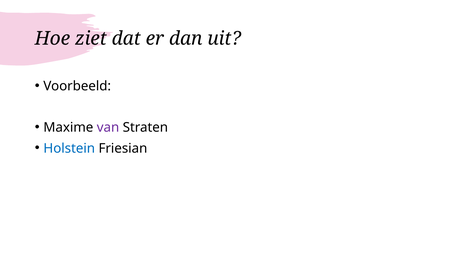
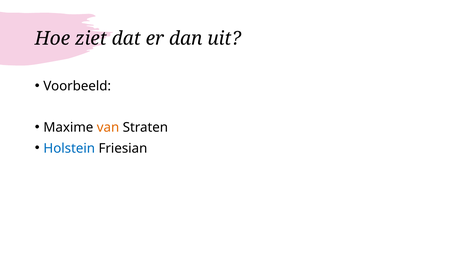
van colour: purple -> orange
